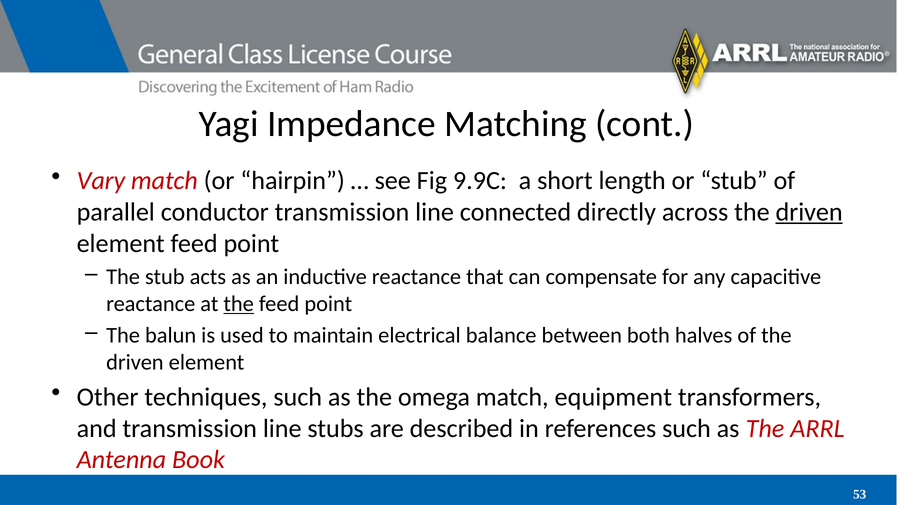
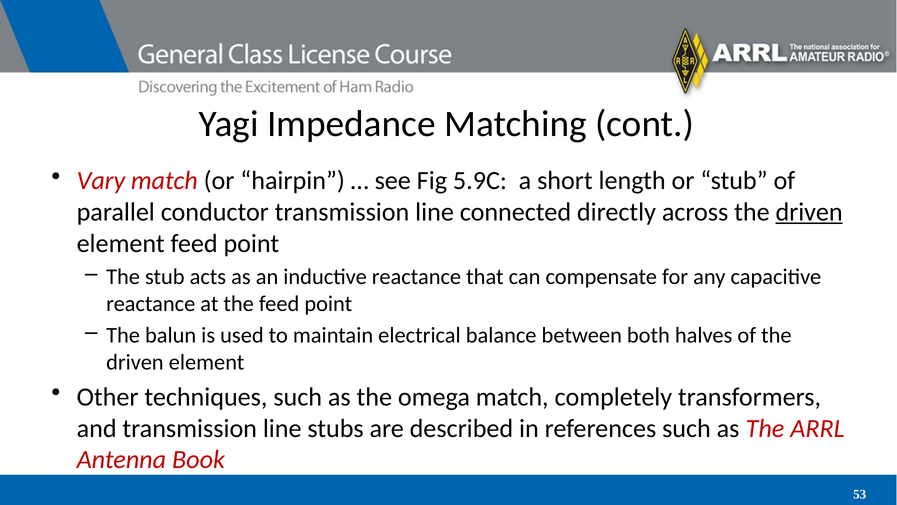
9.9C: 9.9C -> 5.9C
the at (239, 304) underline: present -> none
equipment: equipment -> completely
